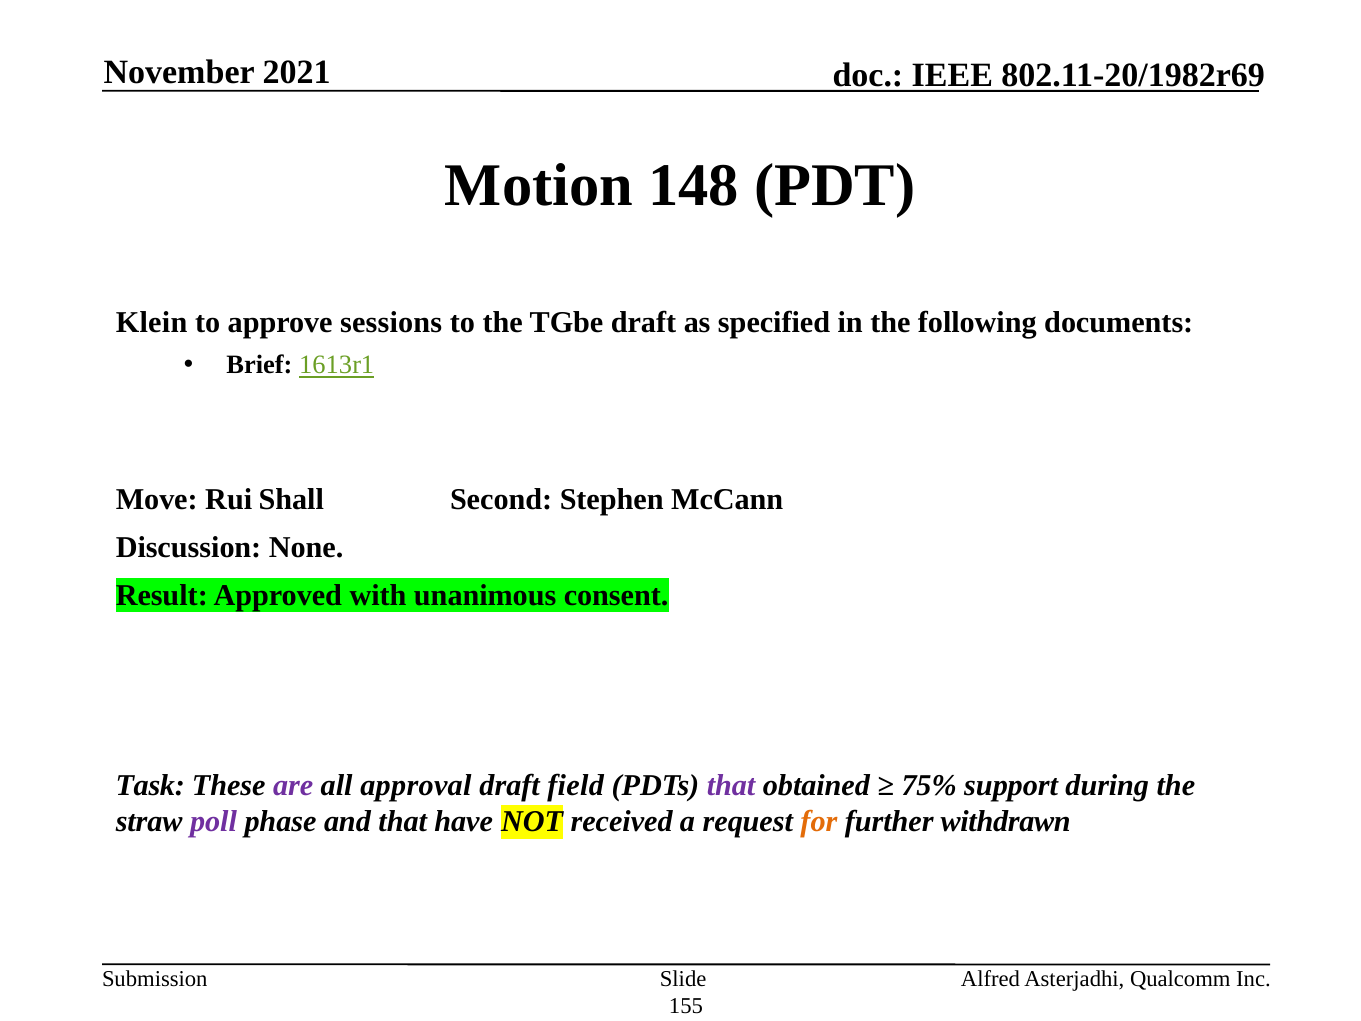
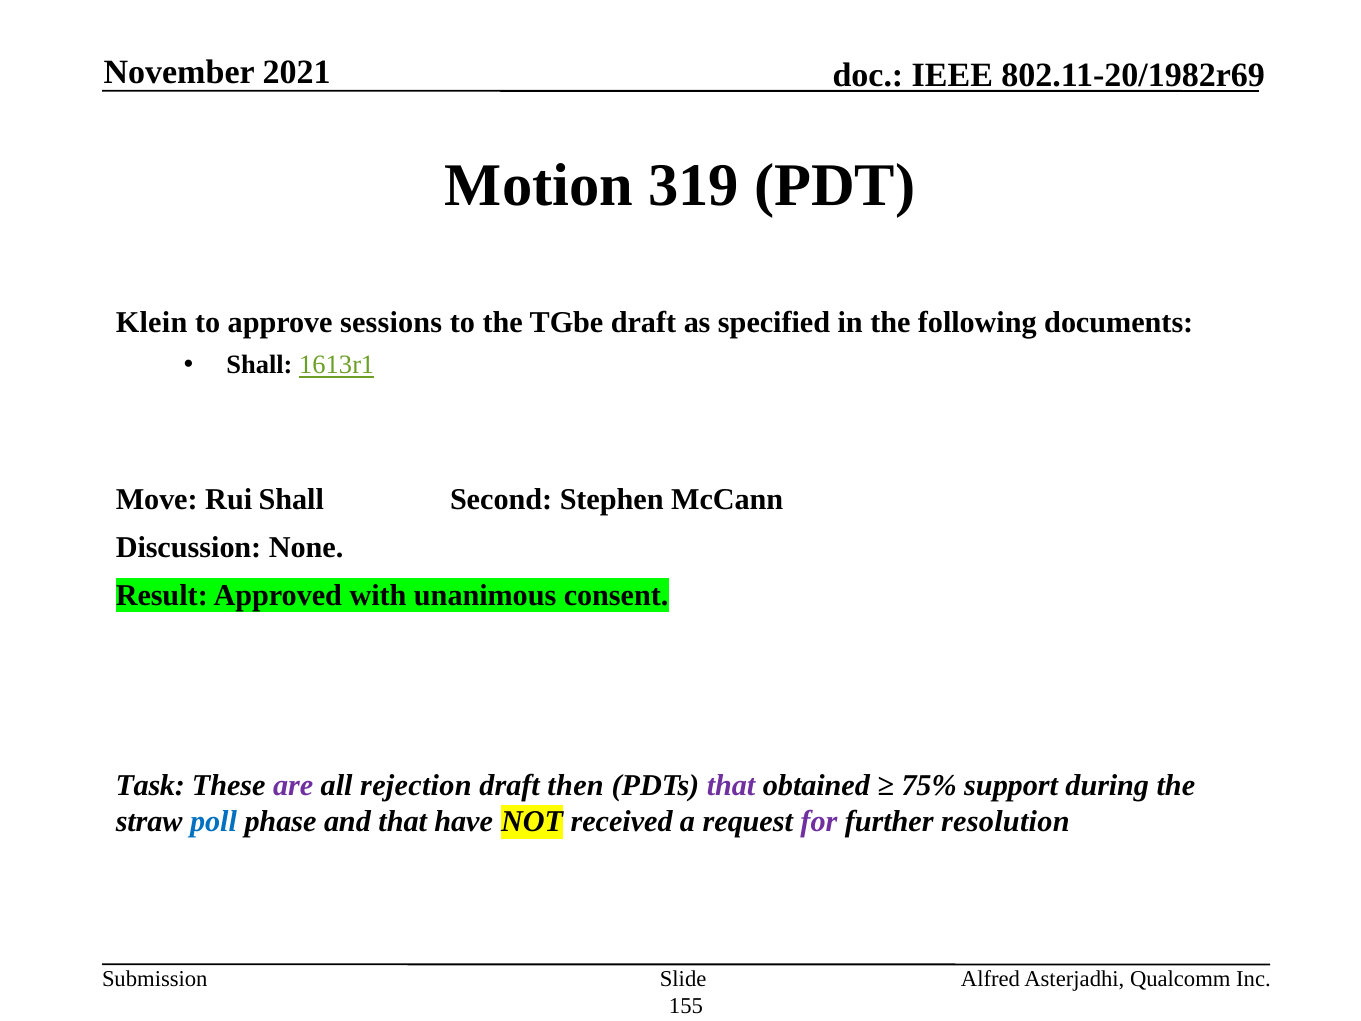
148: 148 -> 319
Brief at (259, 365): Brief -> Shall
approval: approval -> rejection
field: field -> then
poll colour: purple -> blue
for colour: orange -> purple
withdrawn: withdrawn -> resolution
